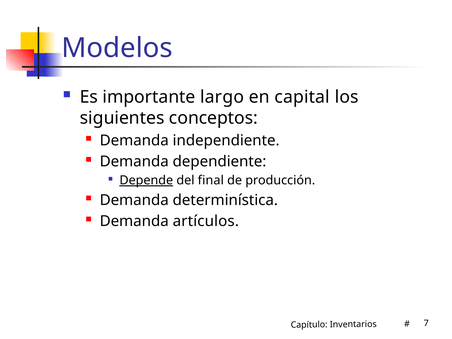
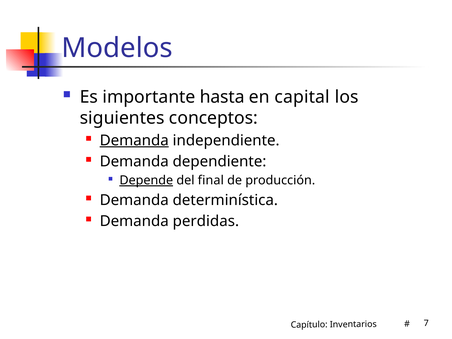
largo: largo -> hasta
Demanda at (134, 140) underline: none -> present
artículos: artículos -> perdidas
